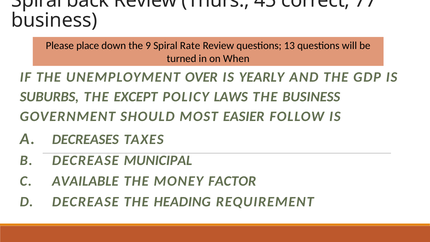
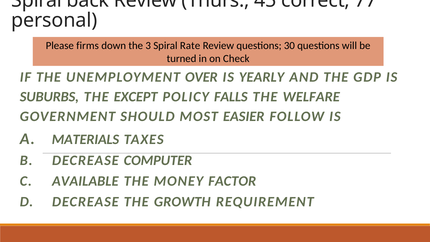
business at (54, 20): business -> personal
place: place -> firms
9: 9 -> 3
13: 13 -> 30
When: When -> Check
LAWS: LAWS -> FALLS
THE BUSINESS: BUSINESS -> WELFARE
DECREASES: DECREASES -> MATERIALS
MUNICIPAL: MUNICIPAL -> COMPUTER
HEADING: HEADING -> GROWTH
